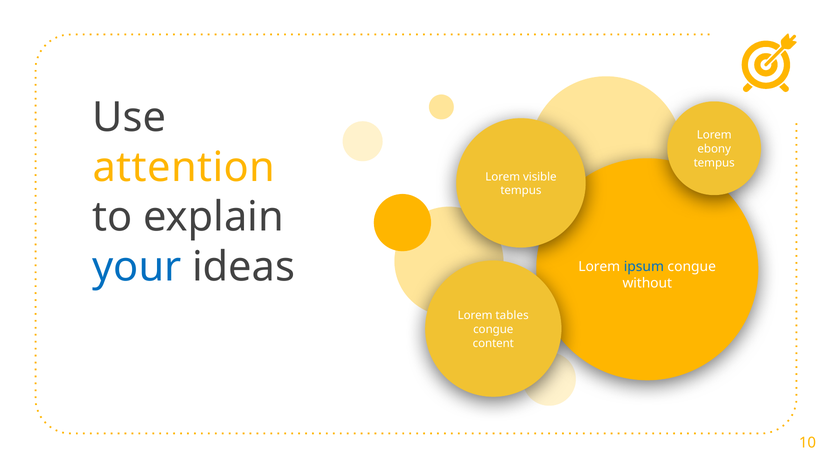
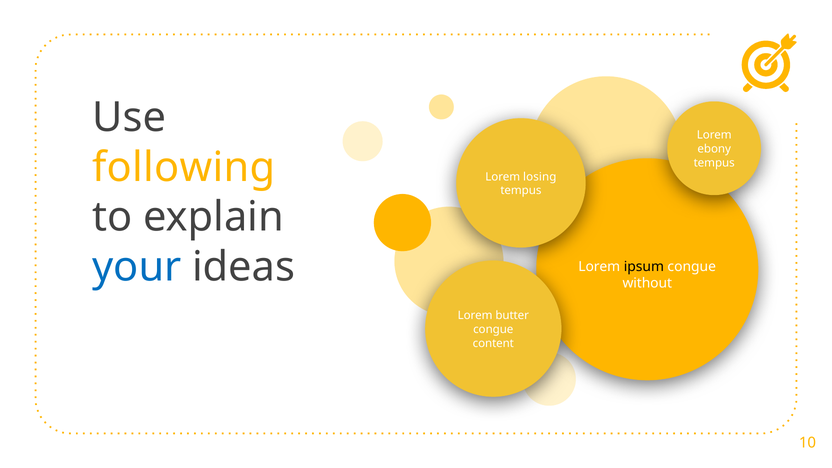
attention: attention -> following
visible: visible -> losing
ipsum colour: blue -> black
tables: tables -> butter
